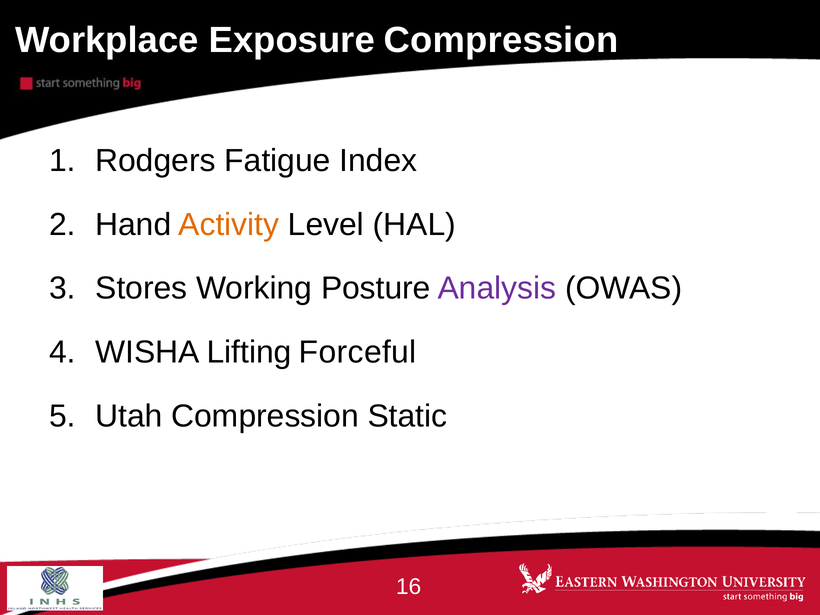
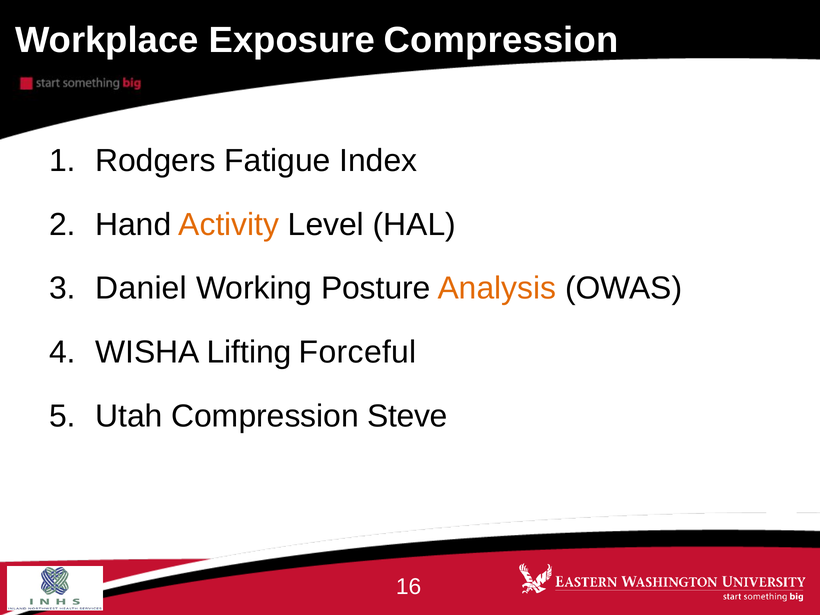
Stores: Stores -> Daniel
Analysis colour: purple -> orange
Static: Static -> Steve
